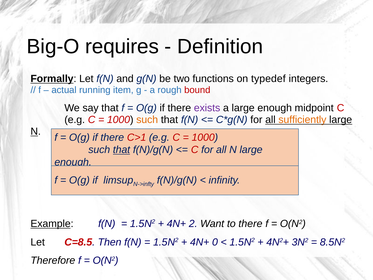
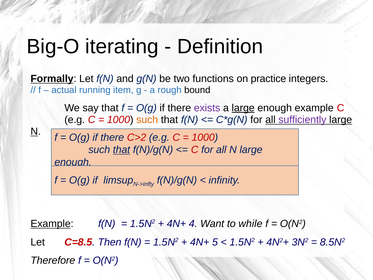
requires: requires -> iterating
typedef: typedef -> practice
bound colour: red -> black
large at (243, 108) underline: none -> present
enough midpoint: midpoint -> example
sufficiently colour: orange -> purple
C>1: C>1 -> C>2
2: 2 -> 4
to there: there -> while
0: 0 -> 5
